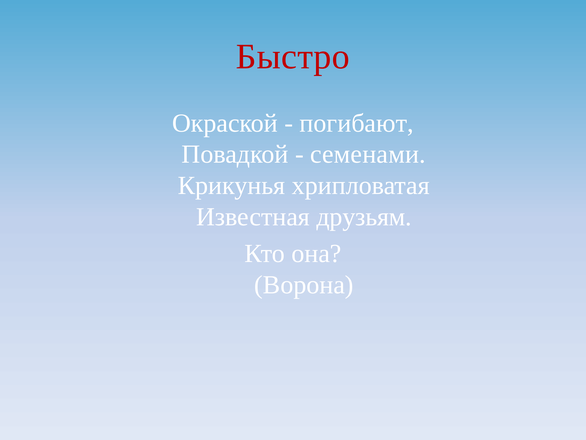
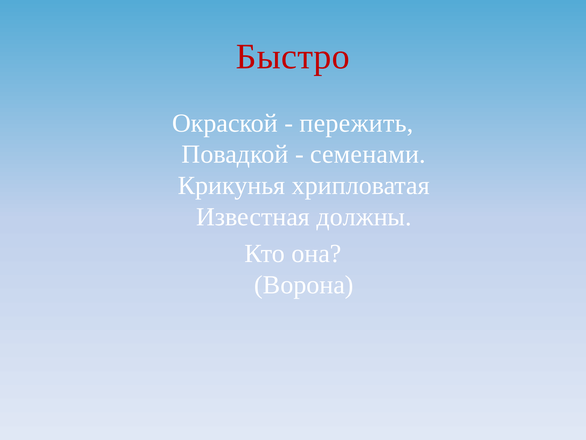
погибают: погибают -> пережить
друзьям: друзьям -> должны
